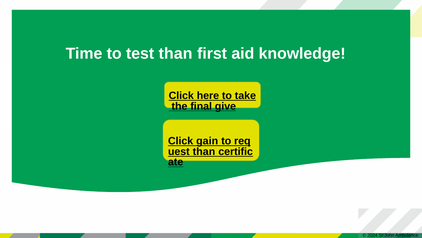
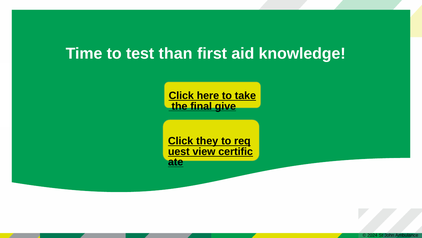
gain: gain -> they
than at (204, 151): than -> view
